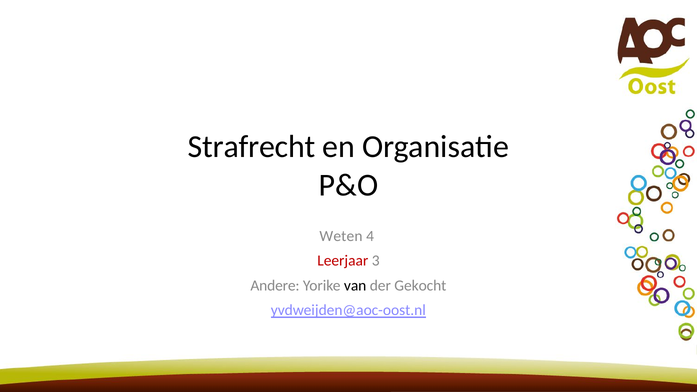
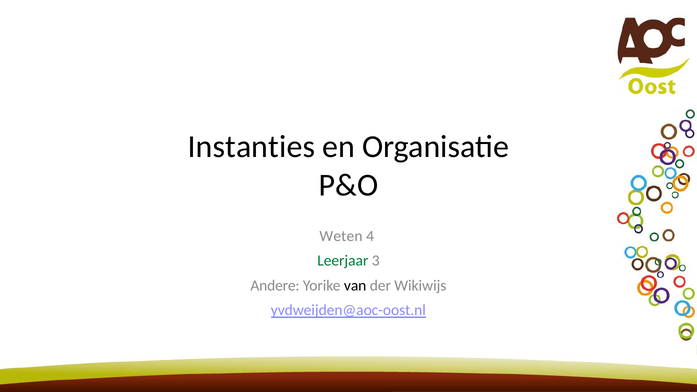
Strafrecht: Strafrecht -> Instanties
Leerjaar colour: red -> green
Gekocht: Gekocht -> Wikiwijs
